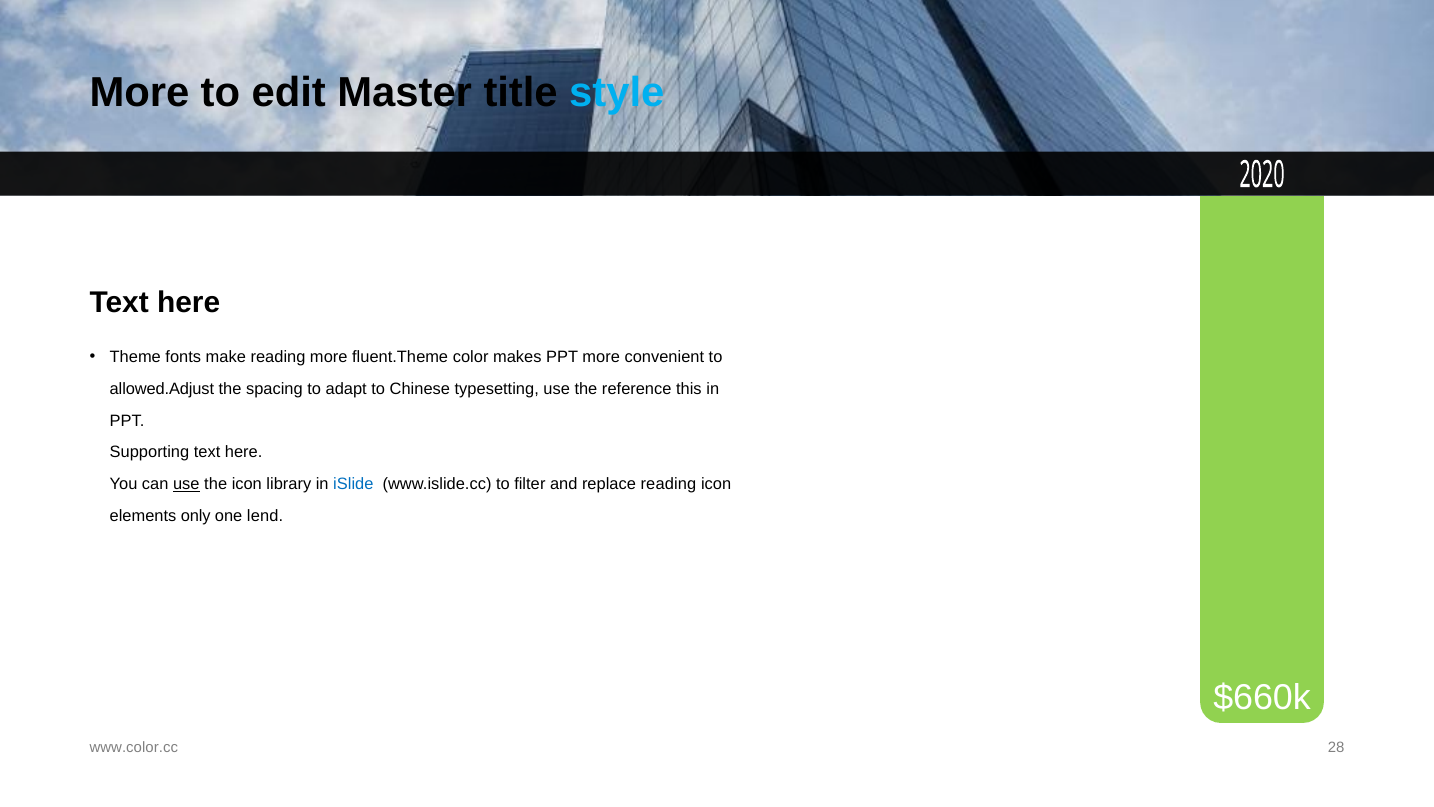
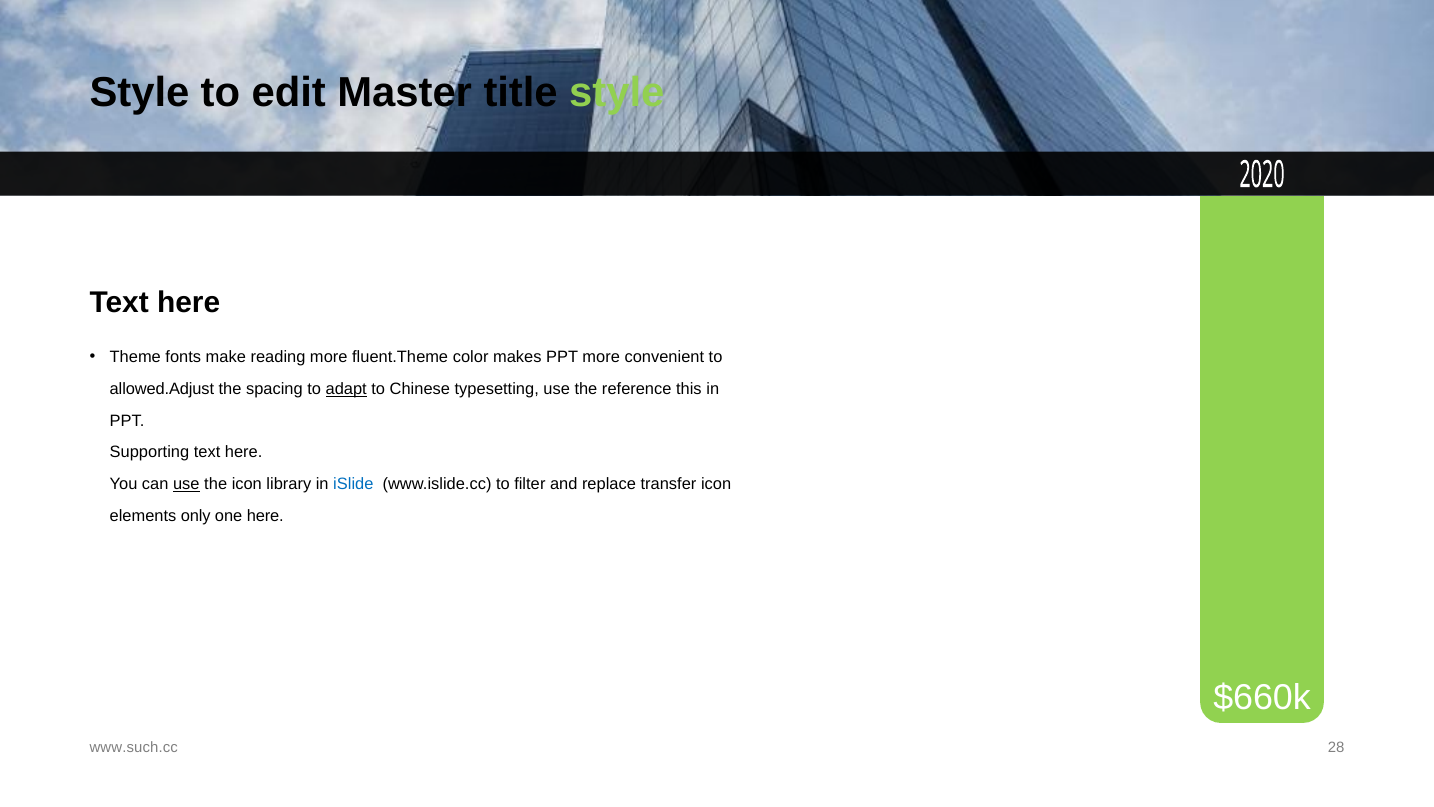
More at (139, 93): More -> Style
style at (617, 93) colour: light blue -> light green
adapt underline: none -> present
replace reading: reading -> transfer
one lend: lend -> here
www.color.cc: www.color.cc -> www.such.cc
